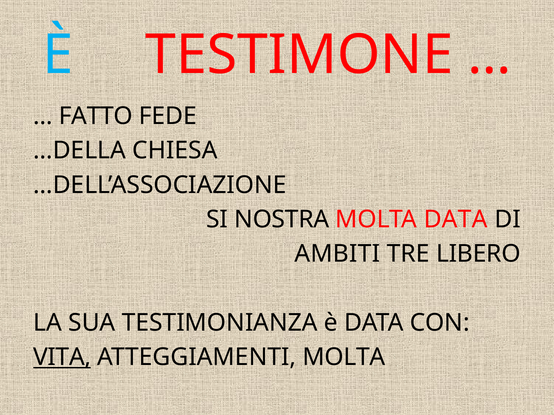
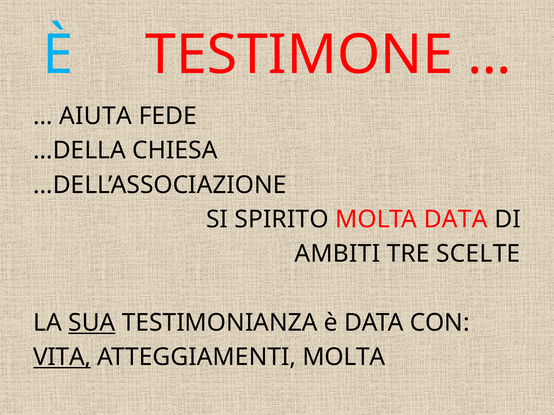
FATTO: FATTO -> AIUTA
NOSTRA: NOSTRA -> SPIRITO
LIBERO: LIBERO -> SCELTE
SUA underline: none -> present
